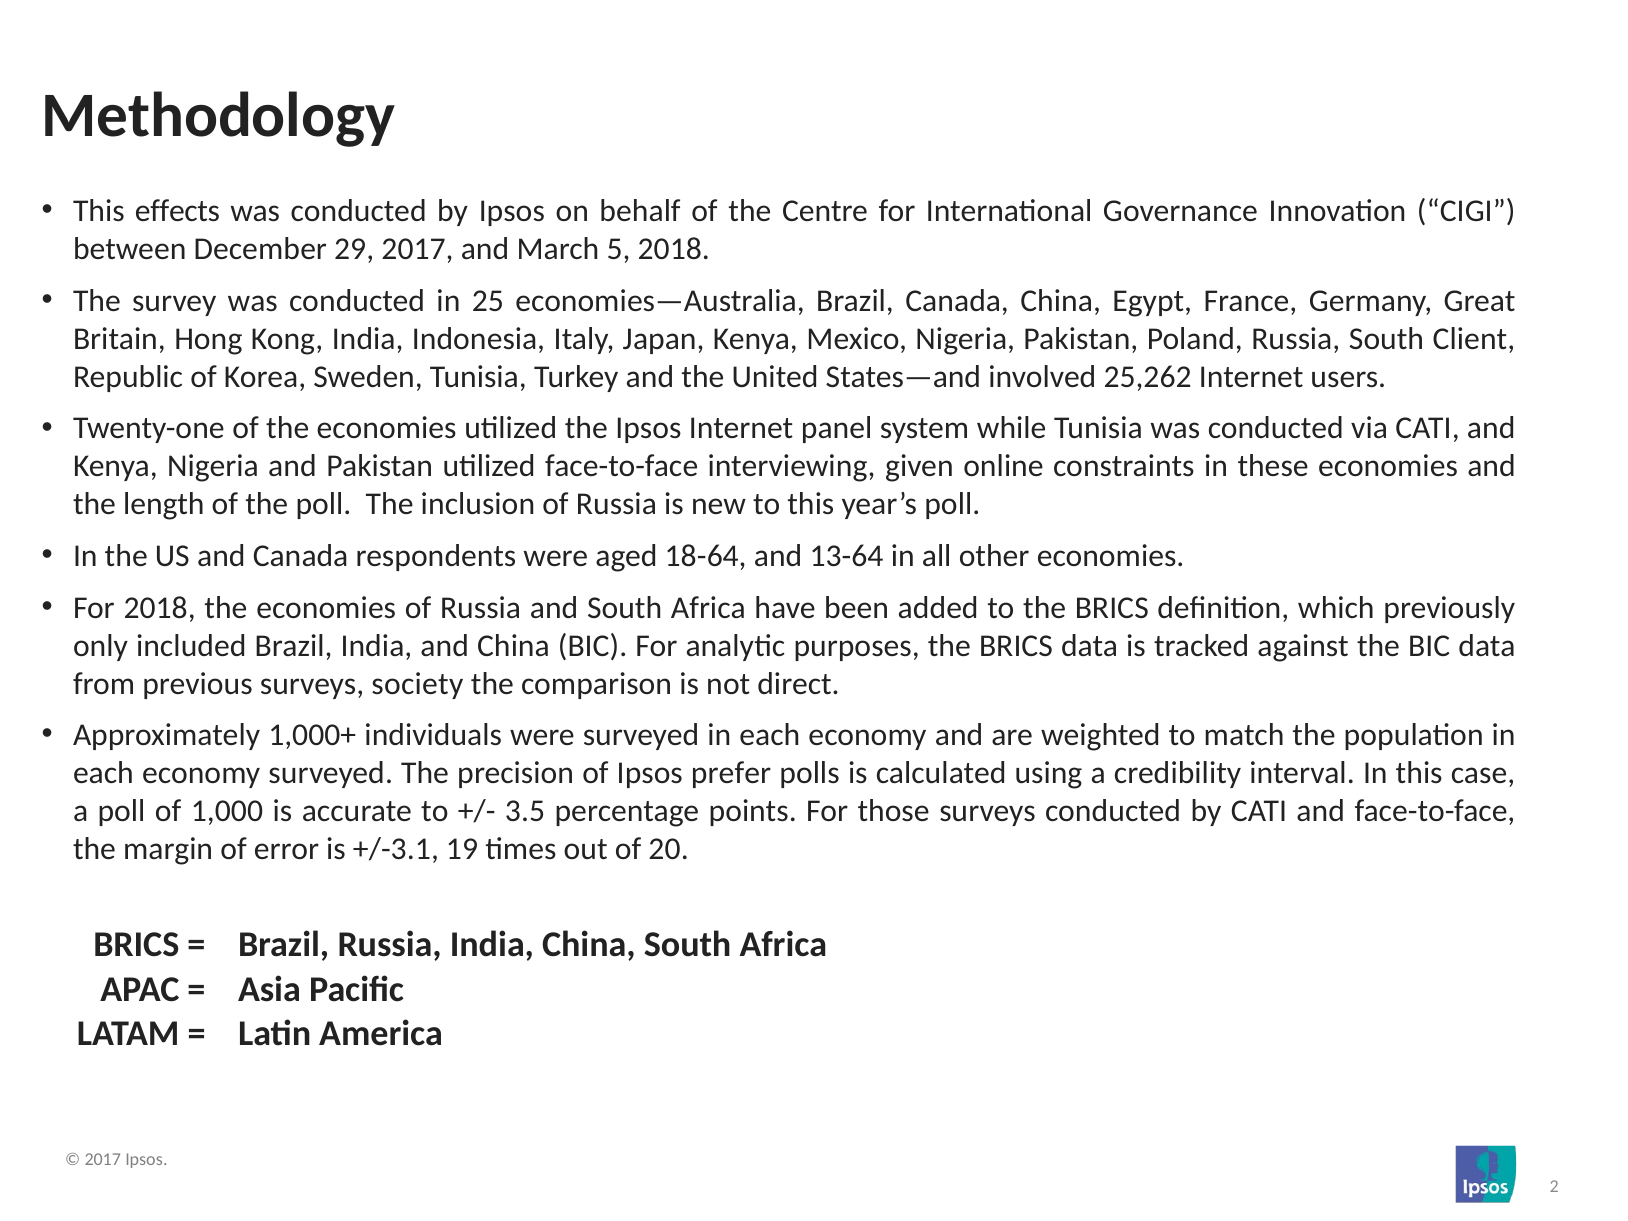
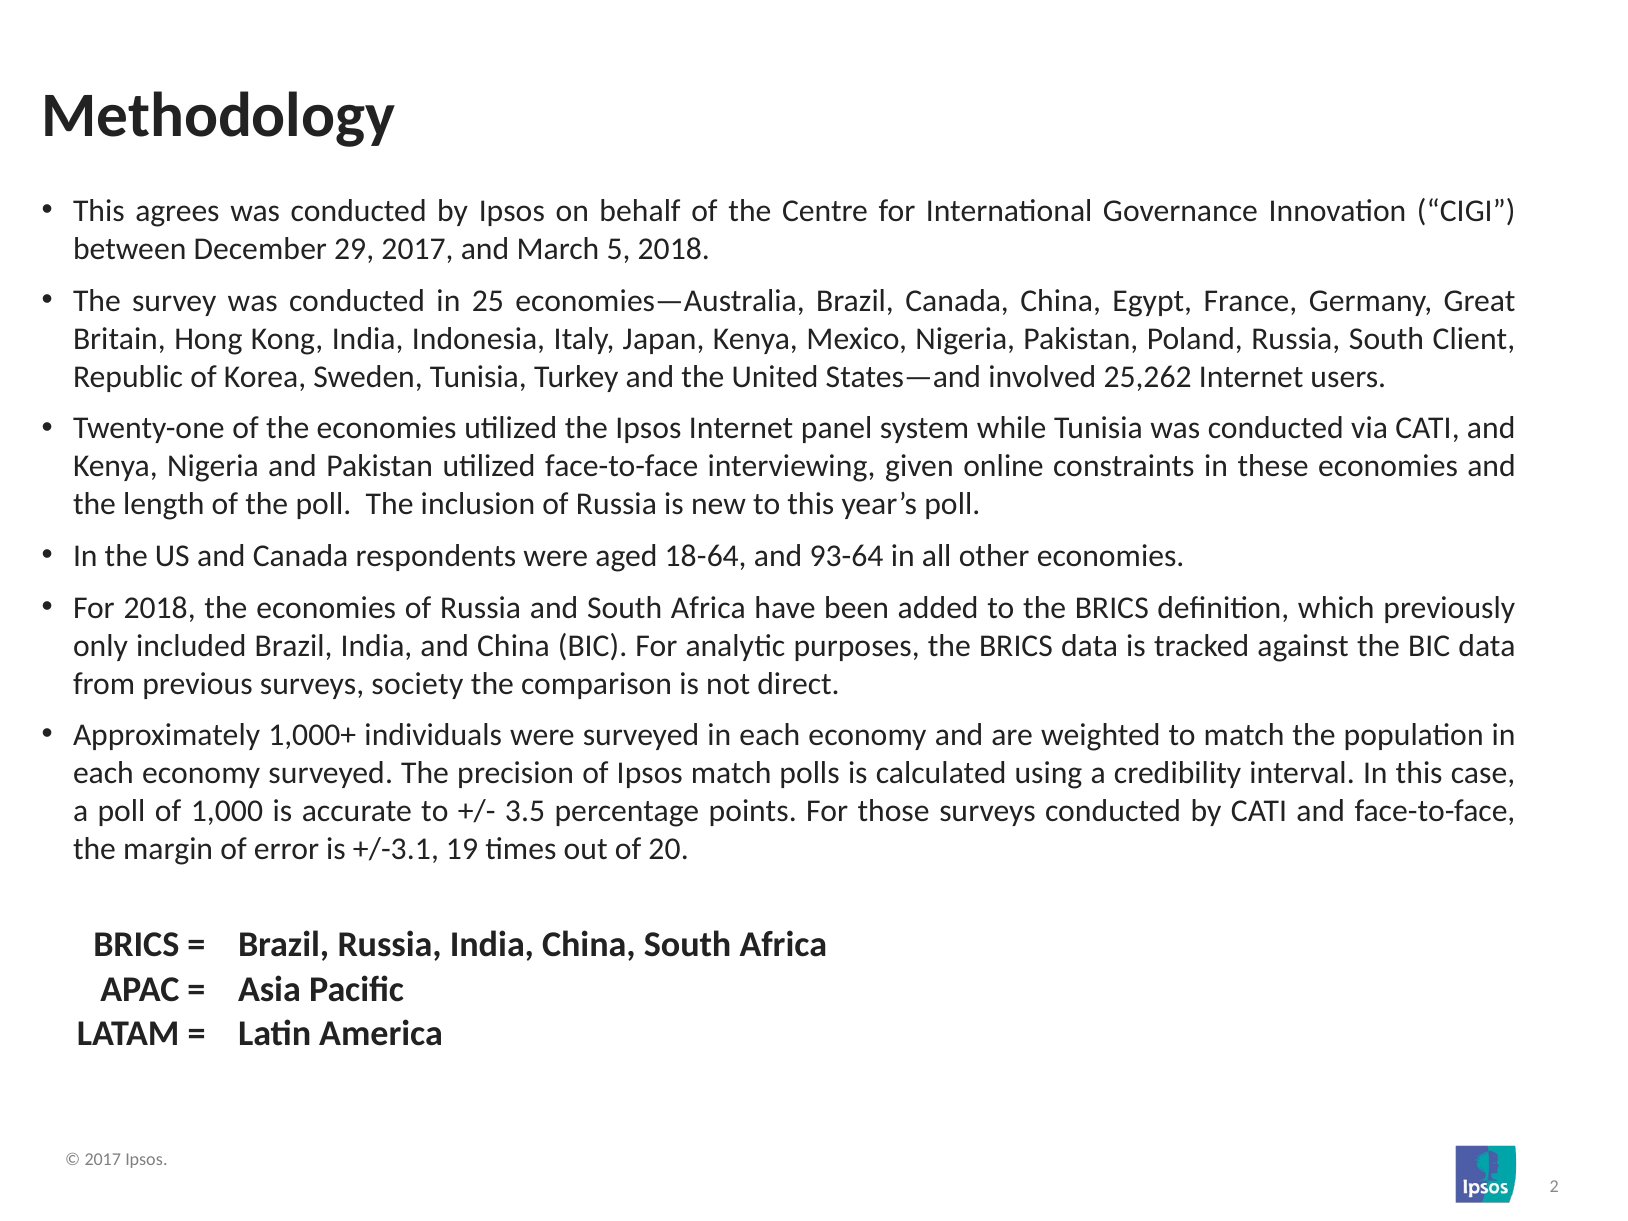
effects: effects -> agrees
13-64: 13-64 -> 93-64
Ipsos prefer: prefer -> match
